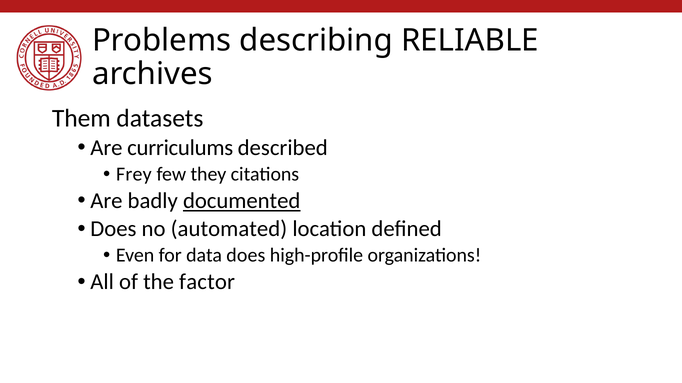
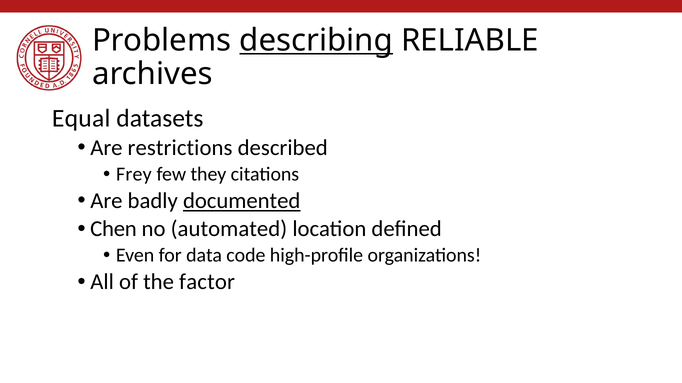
describing underline: none -> present
Them: Them -> Equal
curriculums: curriculums -> restrictions
Does at (113, 229): Does -> Chen
data does: does -> code
